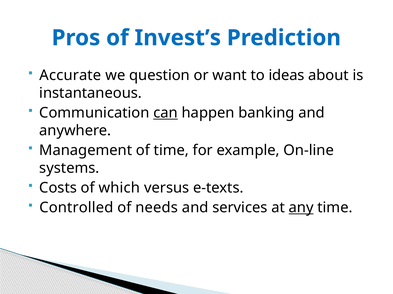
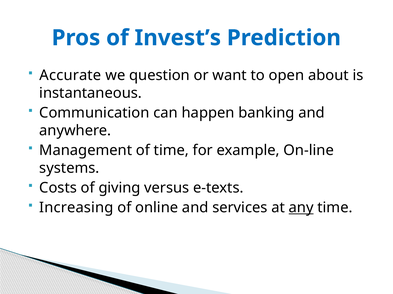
ideas: ideas -> open
can underline: present -> none
which: which -> giving
Controlled: Controlled -> Increasing
needs: needs -> online
